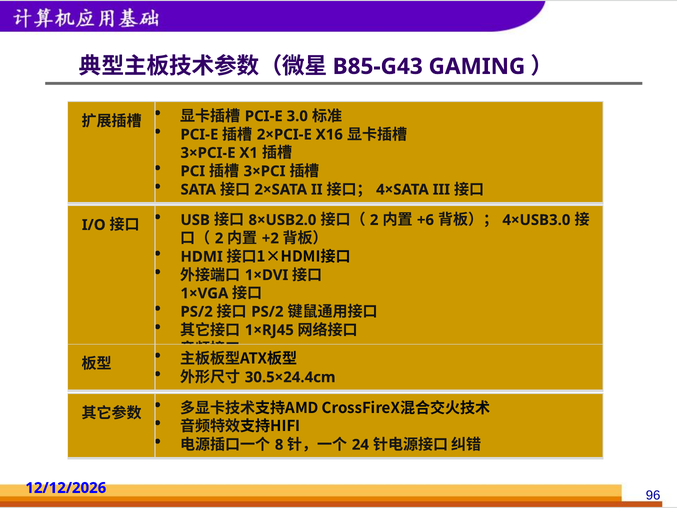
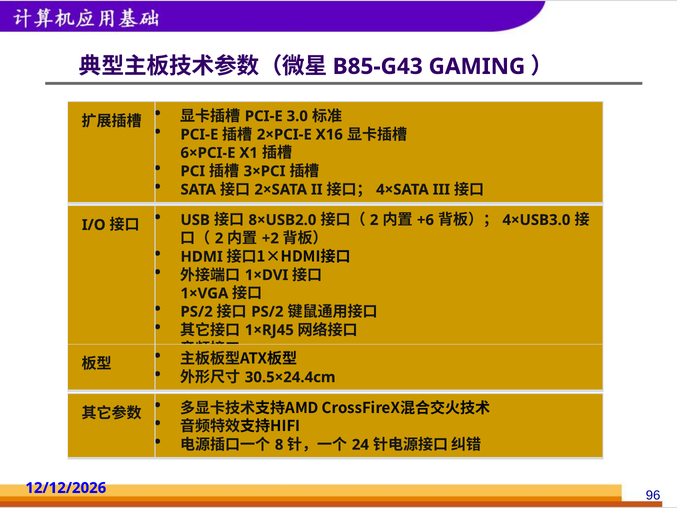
3×PCI-E: 3×PCI-E -> 6×PCI-E
